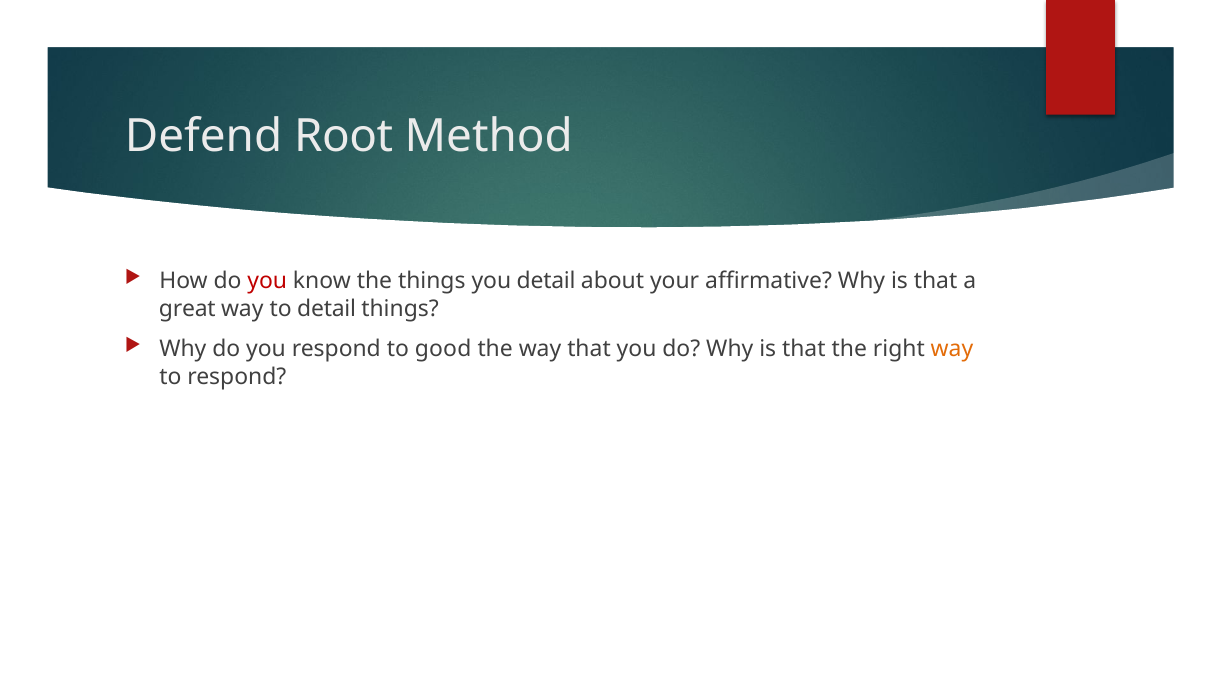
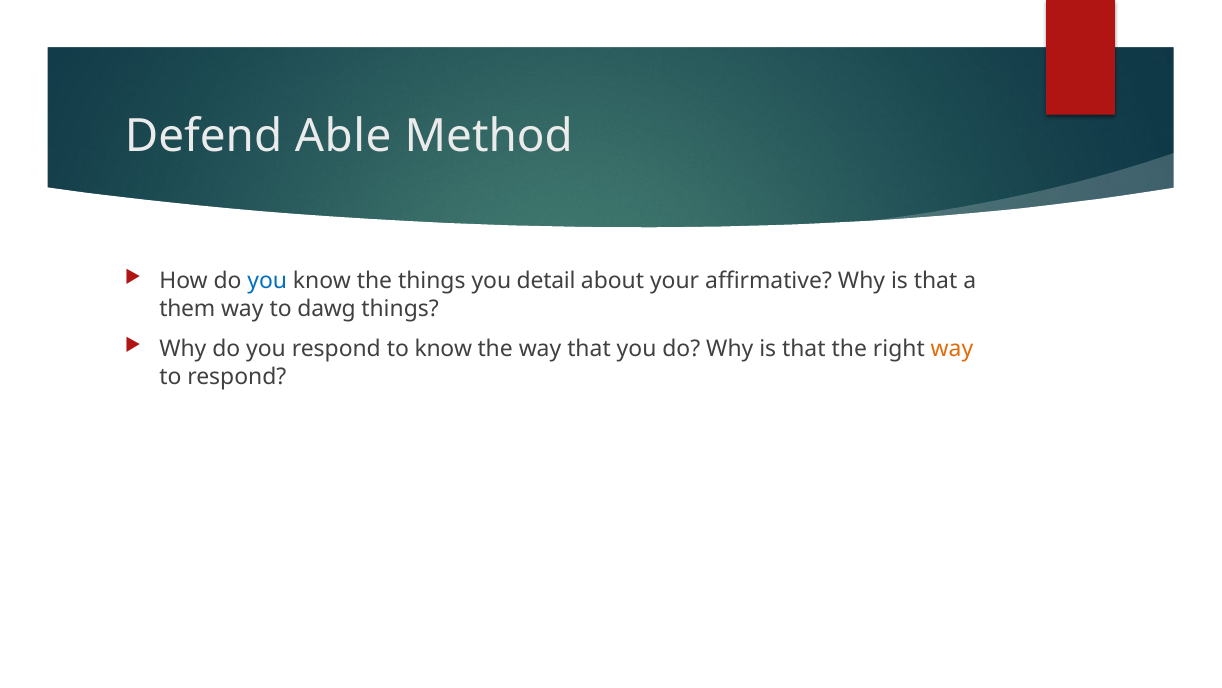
Root: Root -> Able
you at (267, 281) colour: red -> blue
great: great -> them
to detail: detail -> dawg
to good: good -> know
